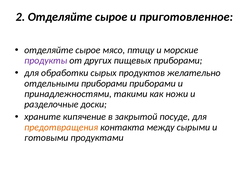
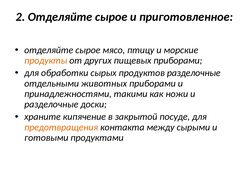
продукты colour: purple -> orange
продуктов желательно: желательно -> разделочные
отдельными приборами: приборами -> животных
